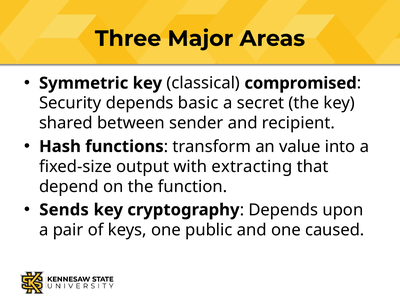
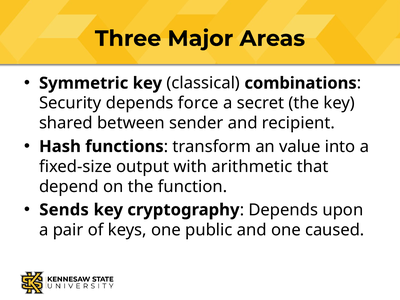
compromised: compromised -> combinations
basic: basic -> force
extracting: extracting -> arithmetic
